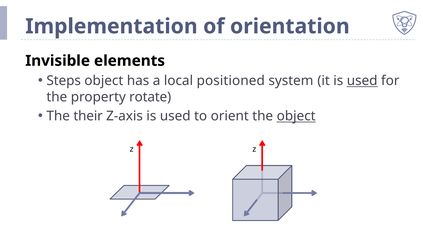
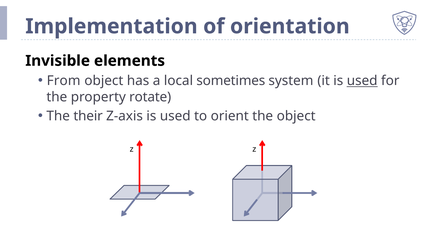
Steps: Steps -> From
positioned: positioned -> sometimes
object at (296, 116) underline: present -> none
